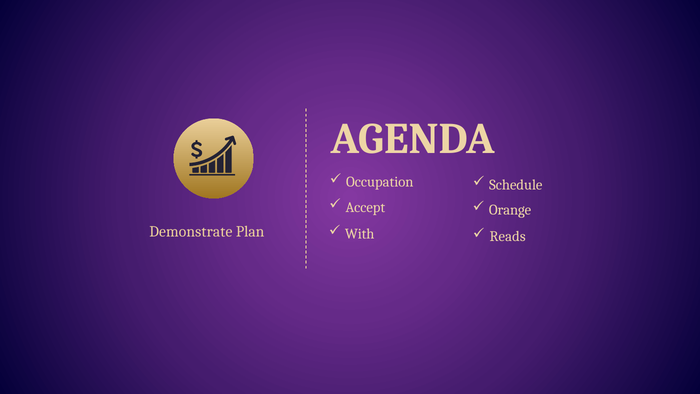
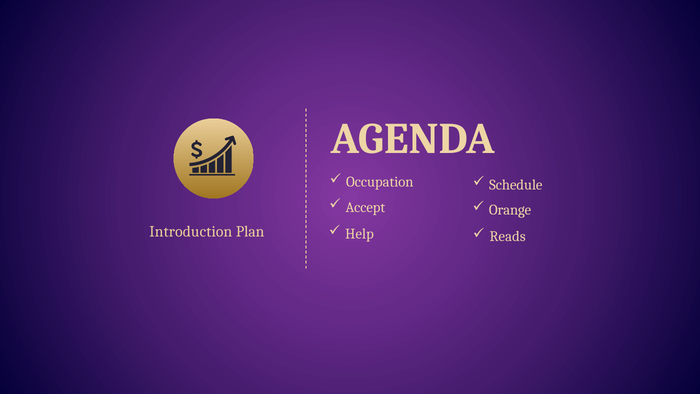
Demonstrate: Demonstrate -> Introduction
With: With -> Help
